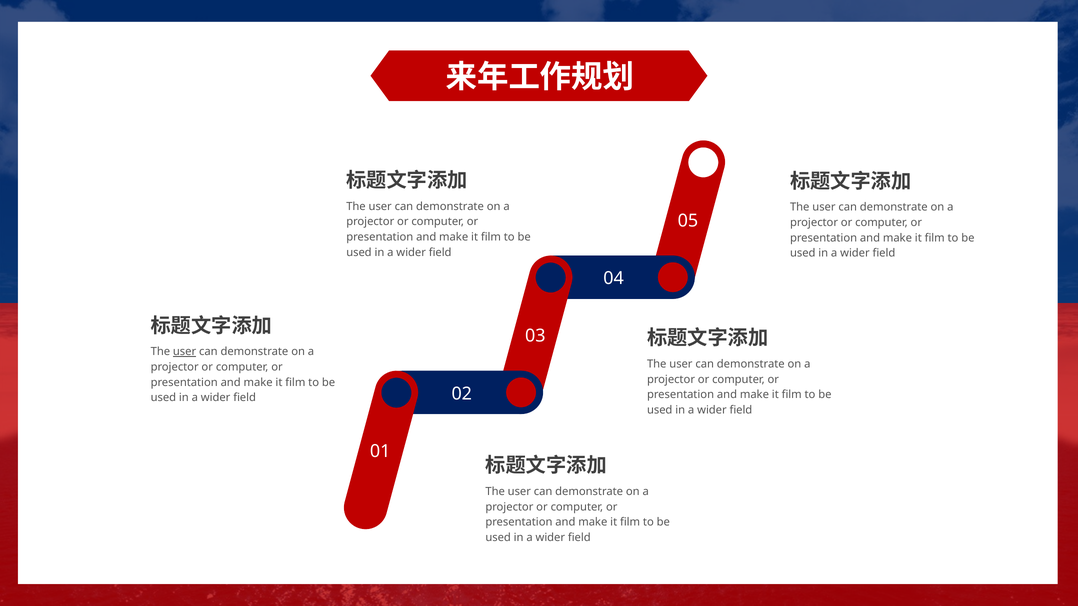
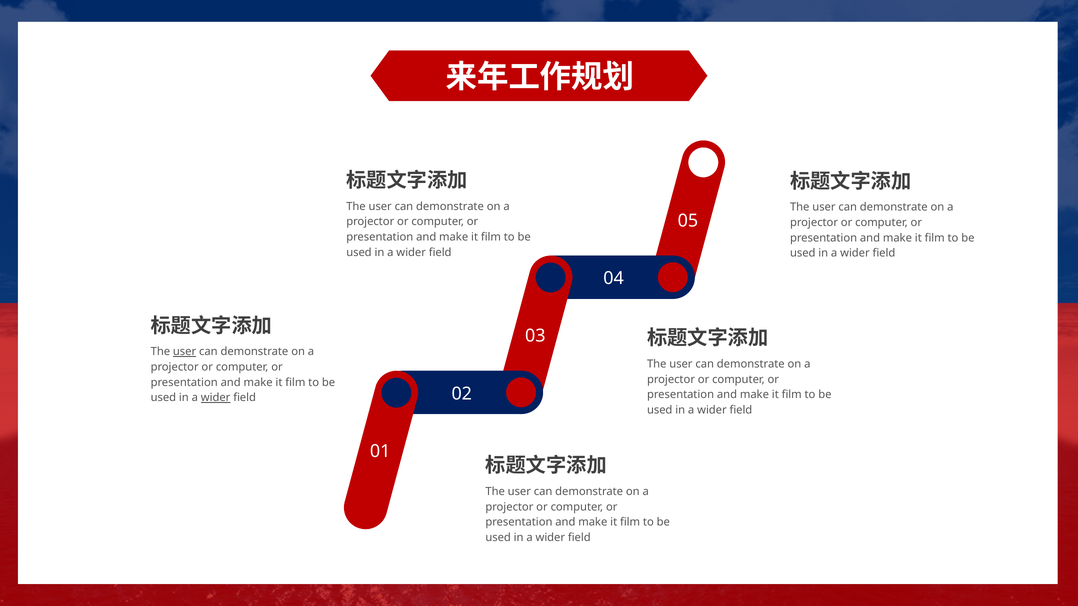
wider at (216, 398) underline: none -> present
